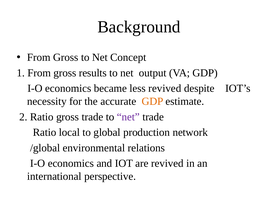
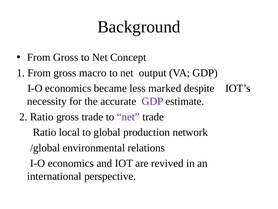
results: results -> macro
less revived: revived -> marked
GDP at (153, 101) colour: orange -> purple
